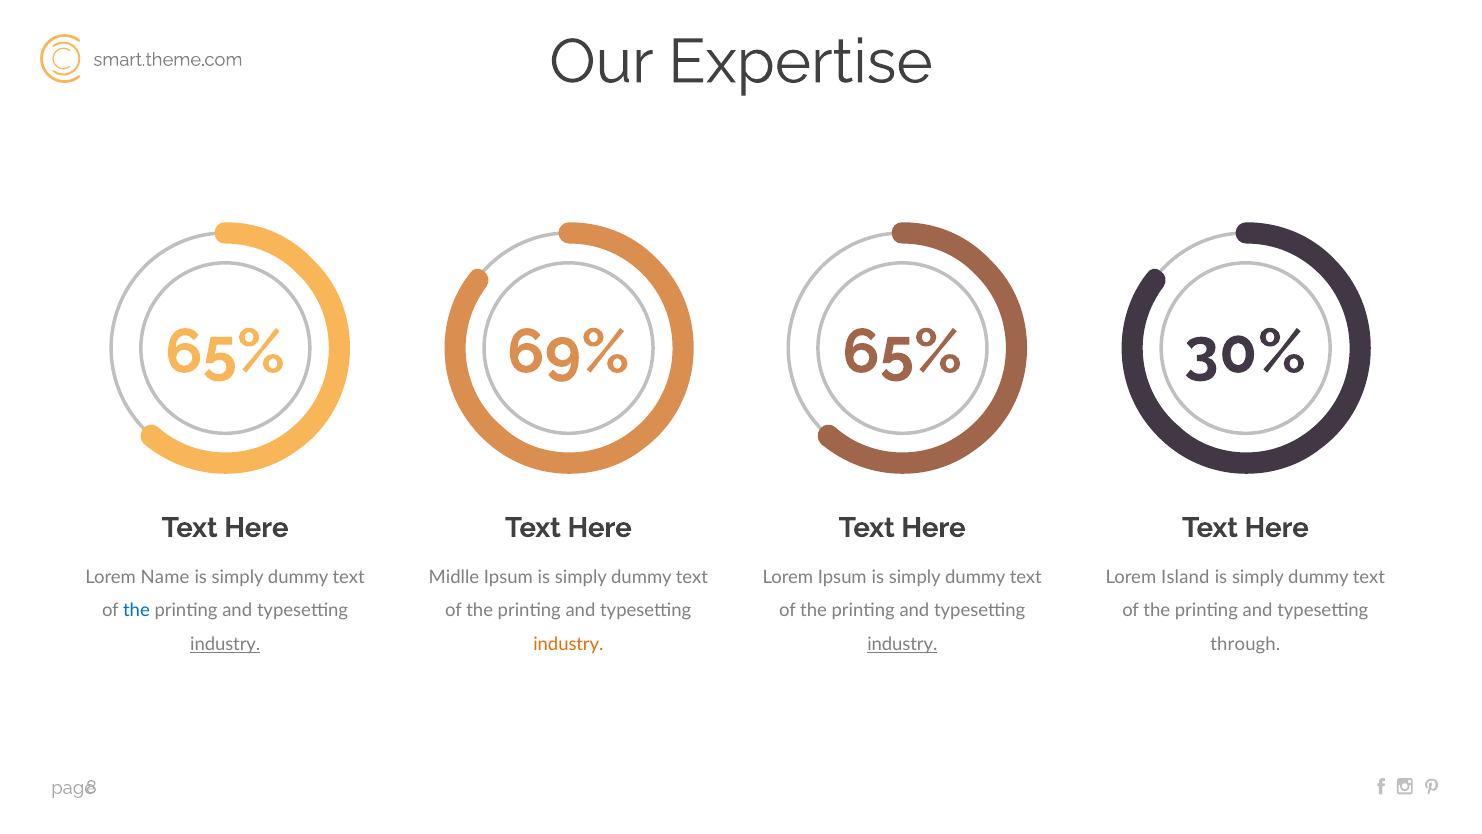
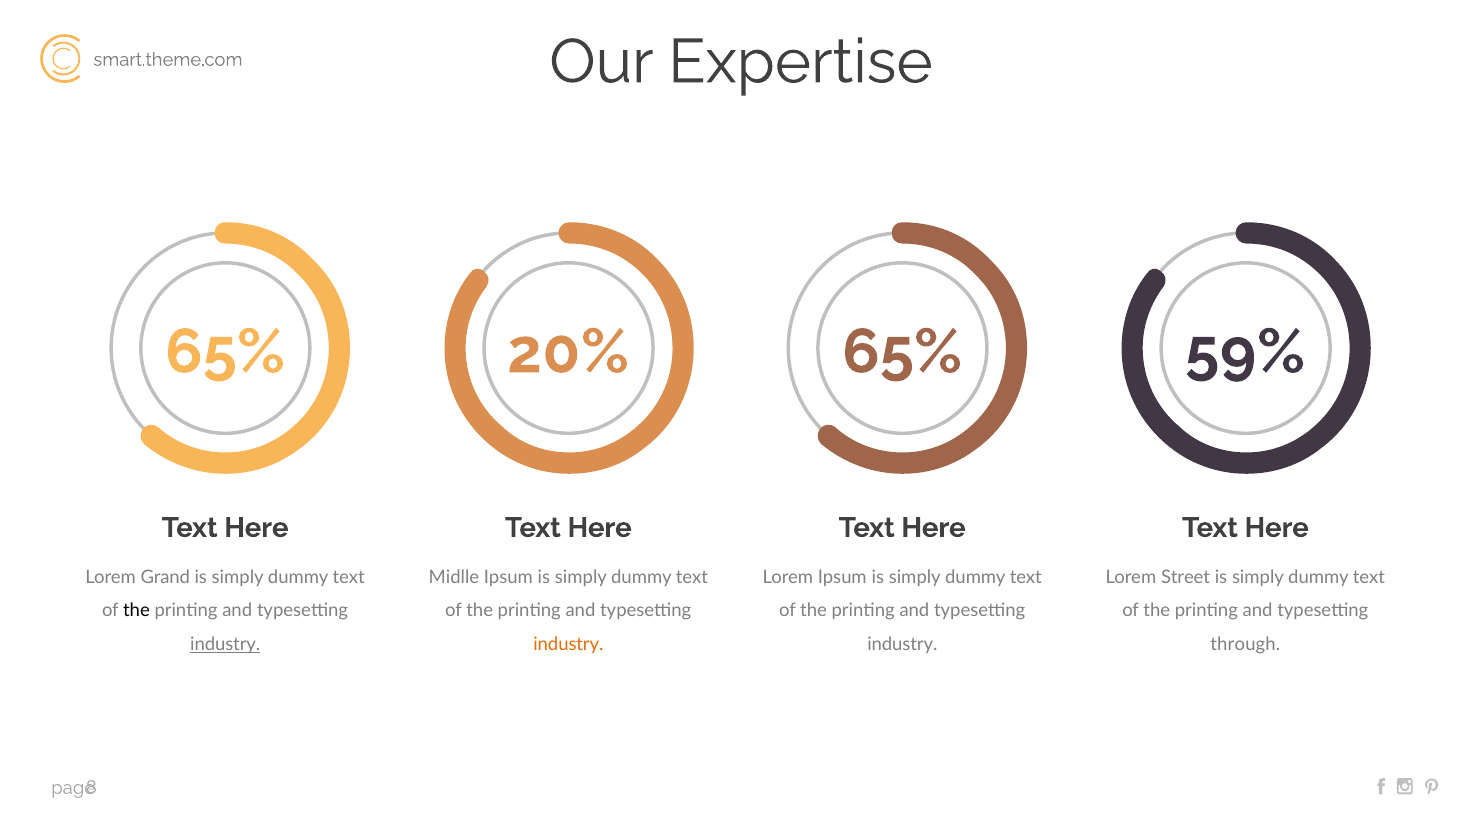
69%: 69% -> 20%
30%: 30% -> 59%
Name: Name -> Grand
Island: Island -> Street
the at (136, 611) colour: blue -> black
industry at (902, 644) underline: present -> none
